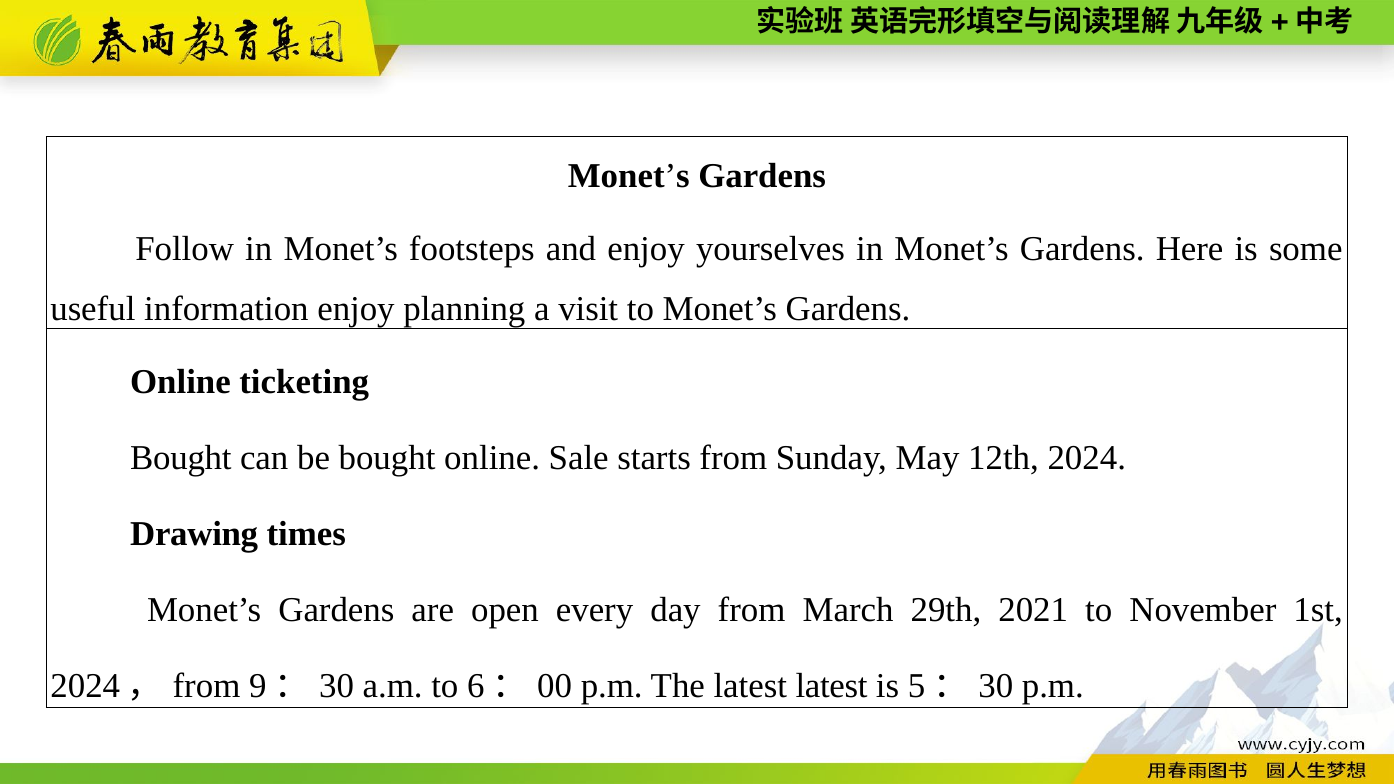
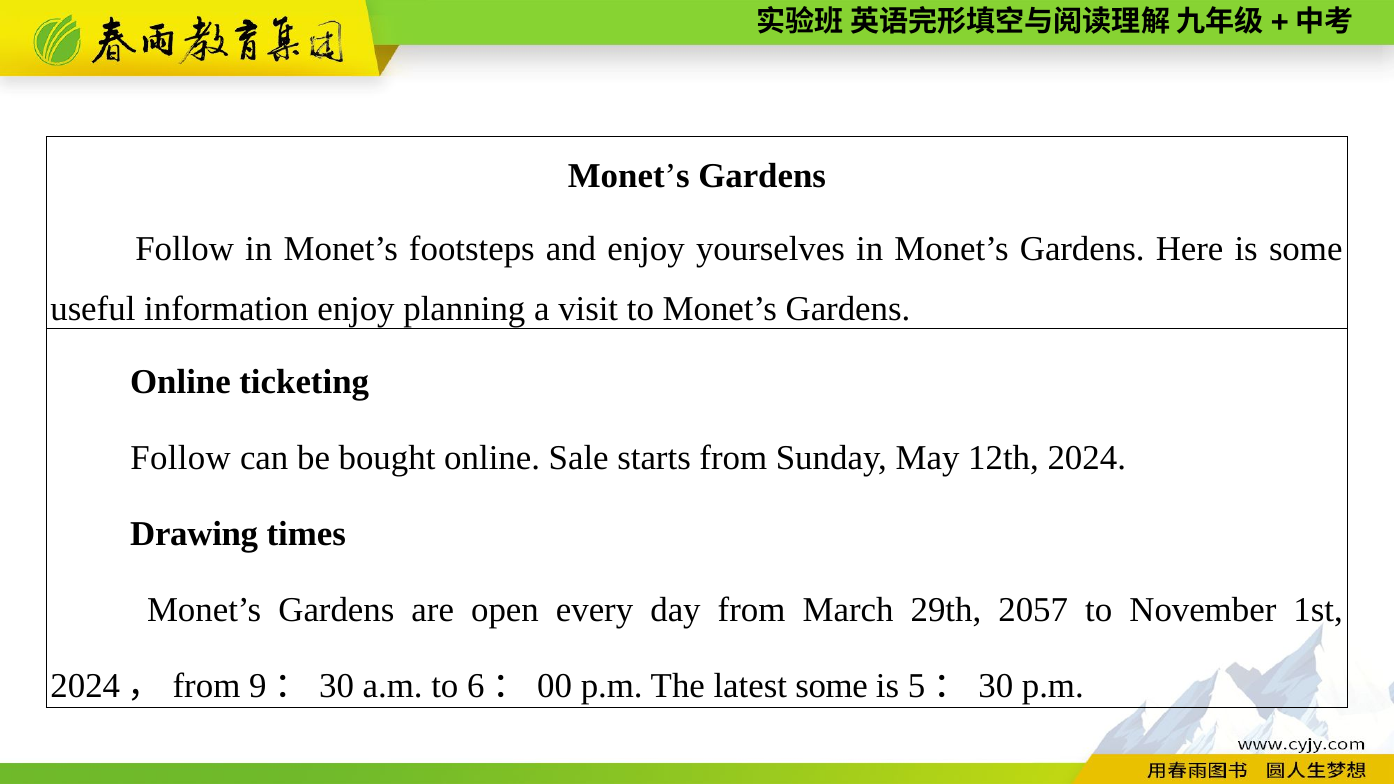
Bought at (181, 458): Bought -> Follow
2021: 2021 -> 2057
latest latest: latest -> some
